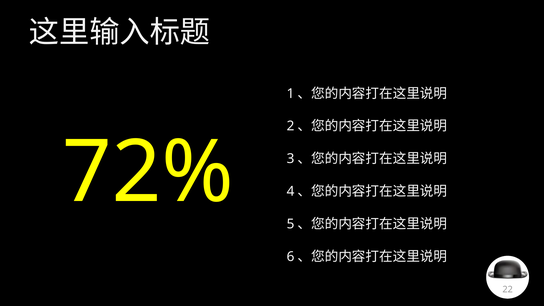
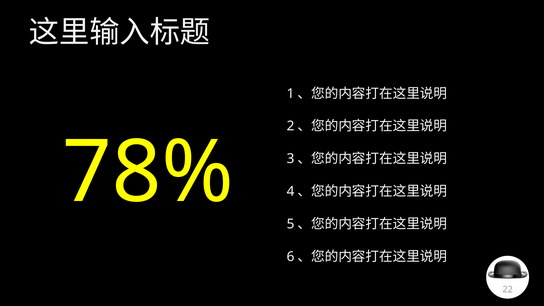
72%: 72% -> 78%
